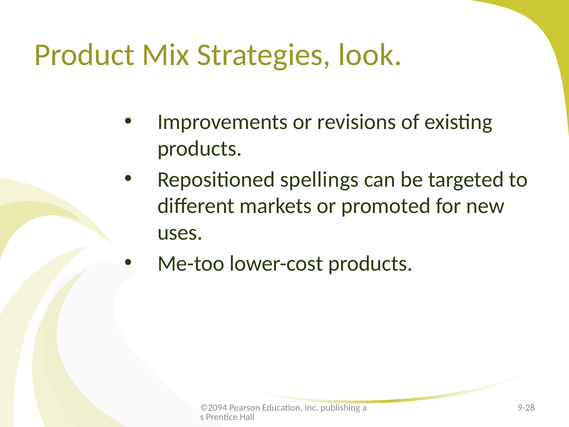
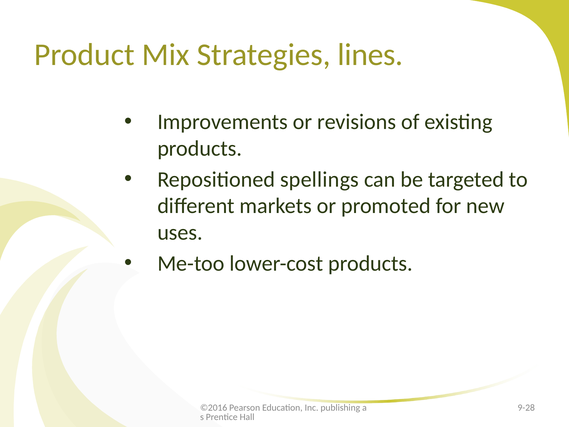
look: look -> lines
©2094: ©2094 -> ©2016
